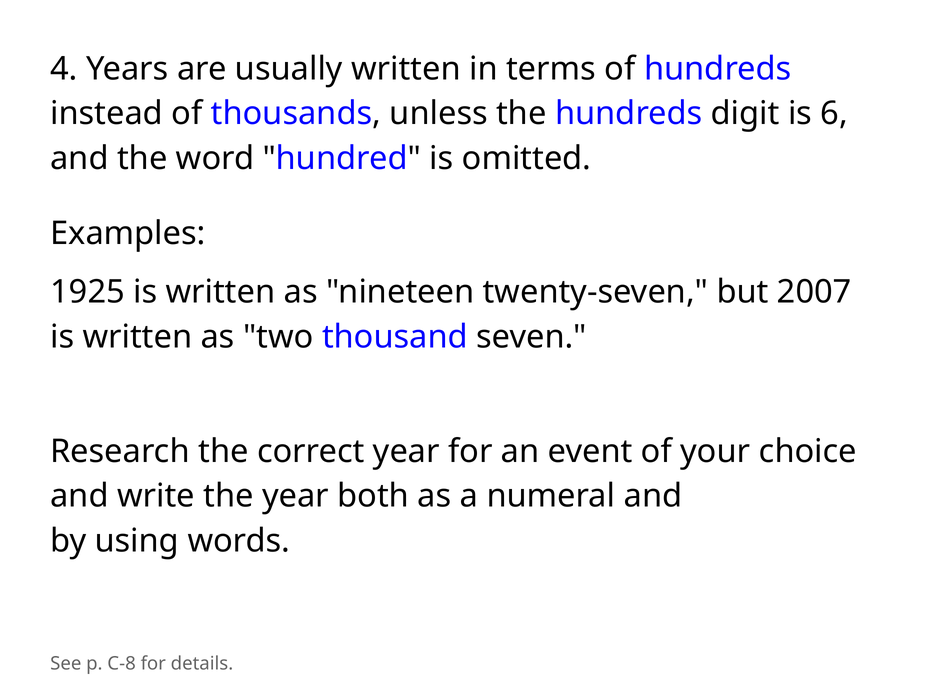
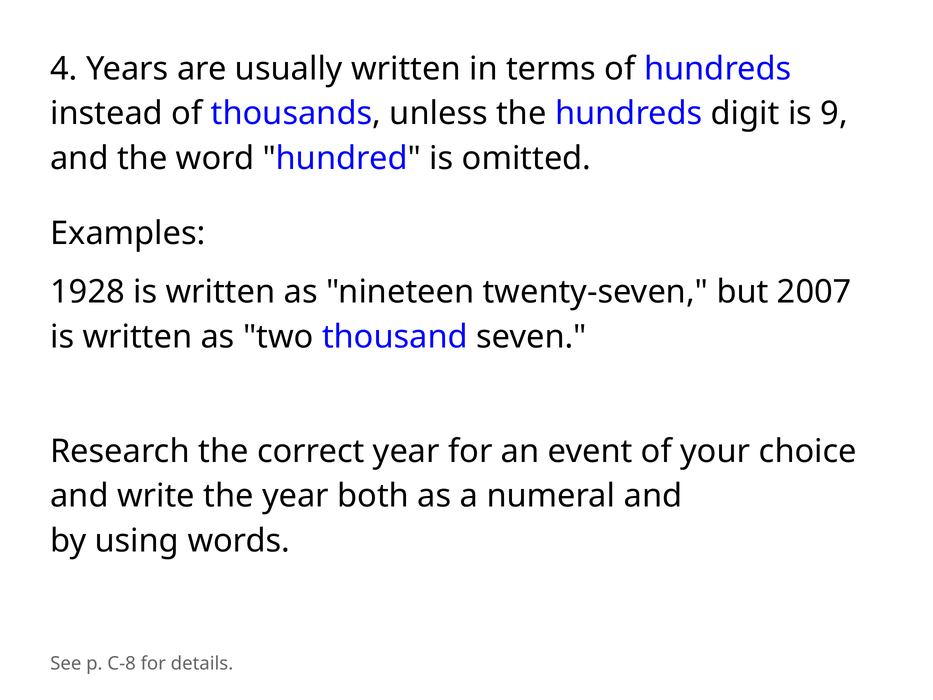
6: 6 -> 9
1925: 1925 -> 1928
